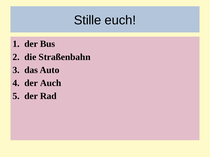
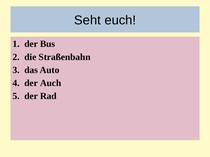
Stille: Stille -> Seht
